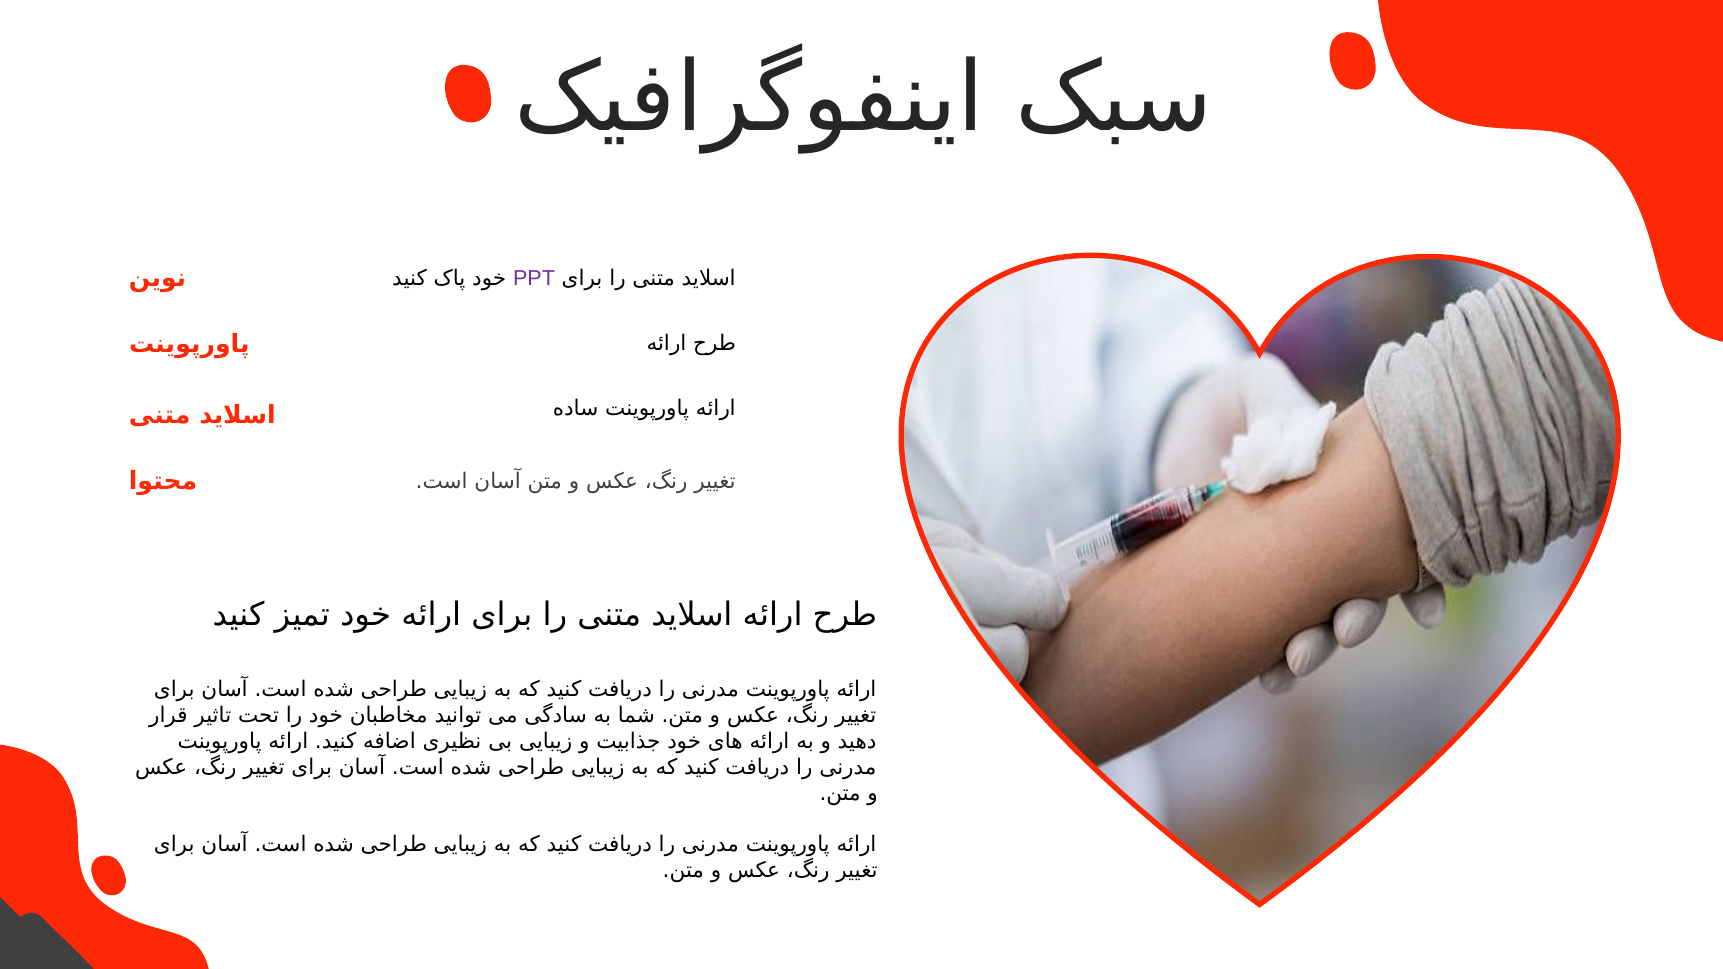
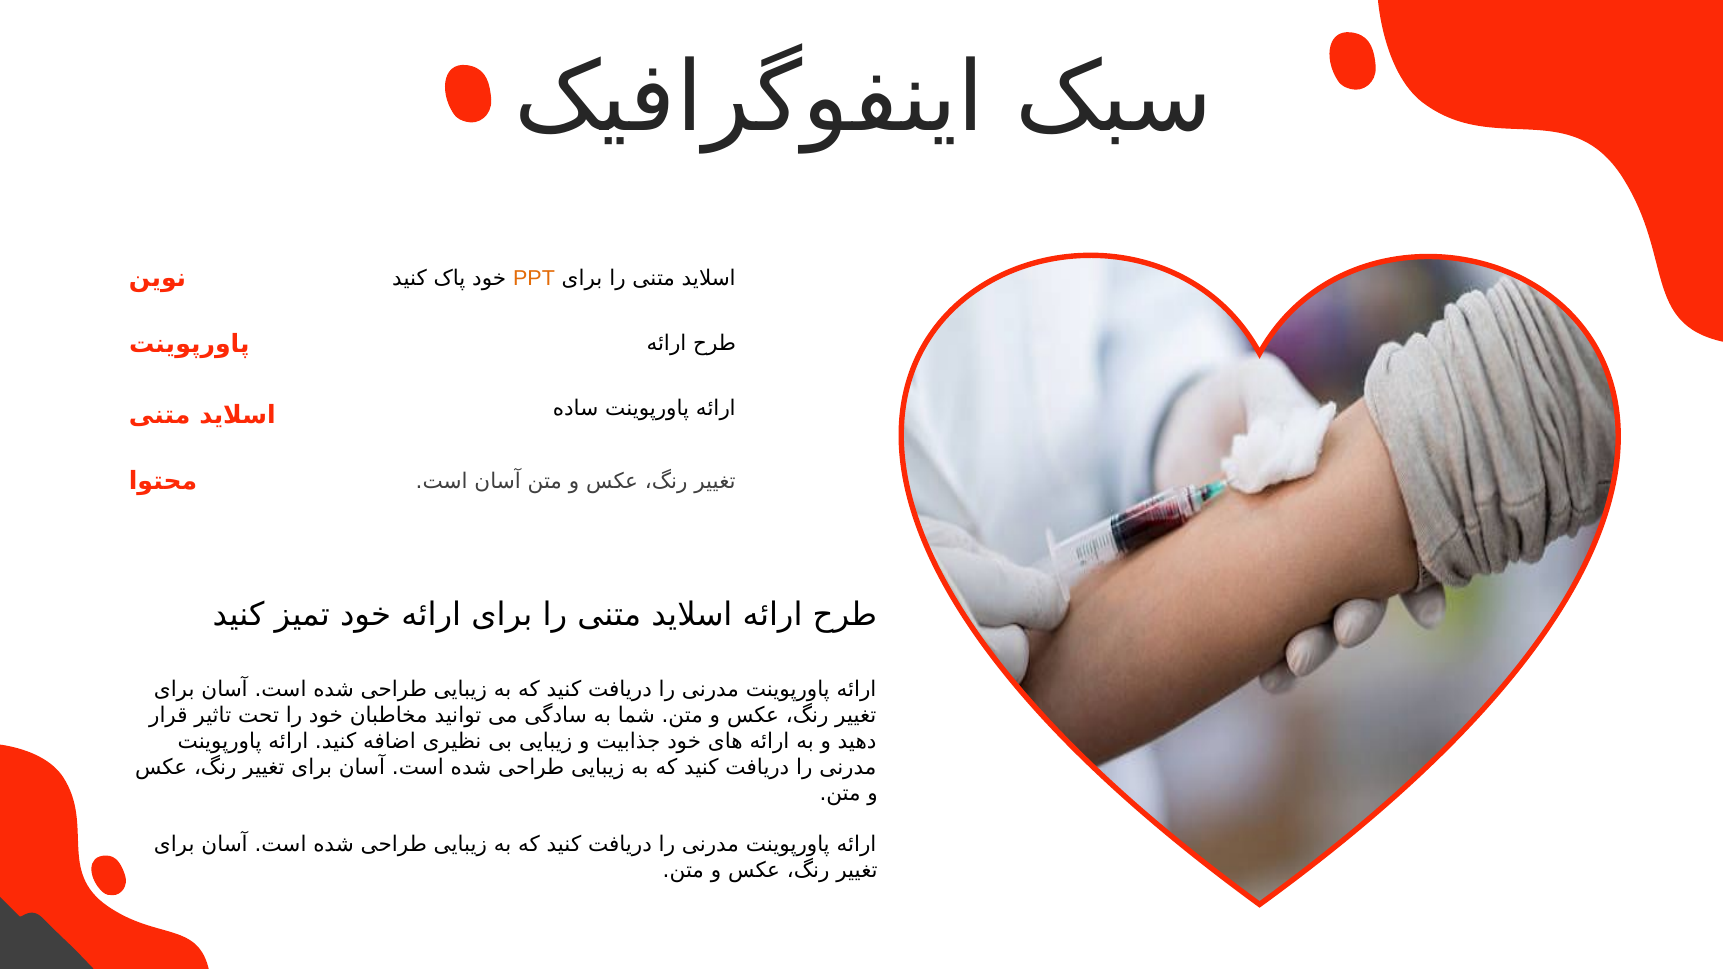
PPT colour: purple -> orange
